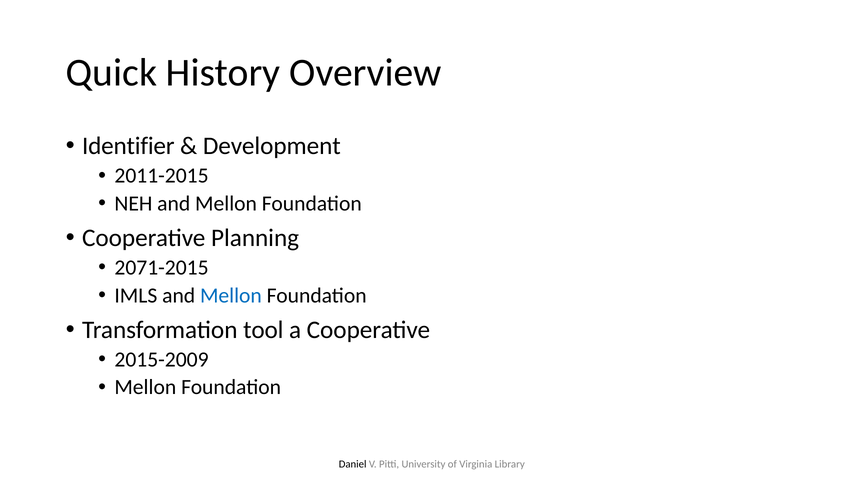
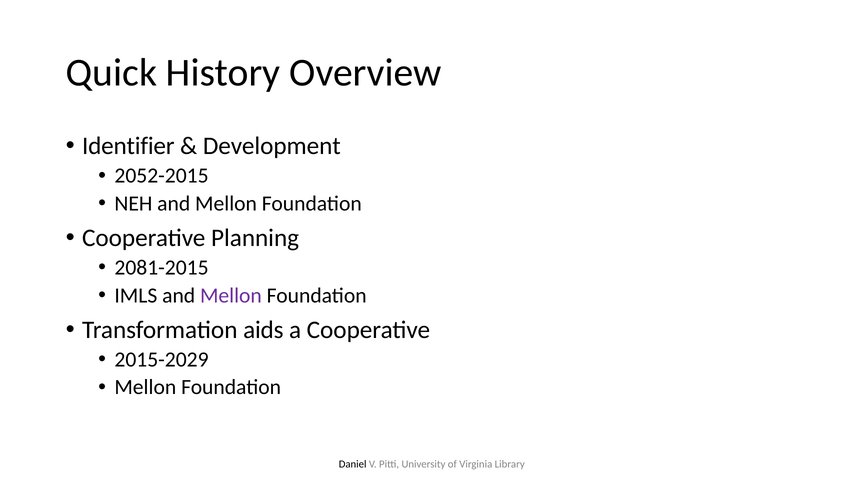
2011-2015: 2011-2015 -> 2052-2015
2071-2015: 2071-2015 -> 2081-2015
Mellon at (231, 296) colour: blue -> purple
tool: tool -> aids
2015-2009: 2015-2009 -> 2015-2029
